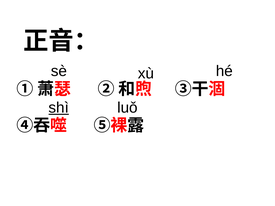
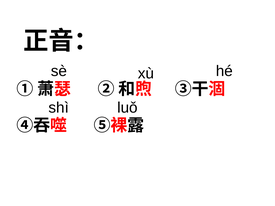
shì underline: present -> none
